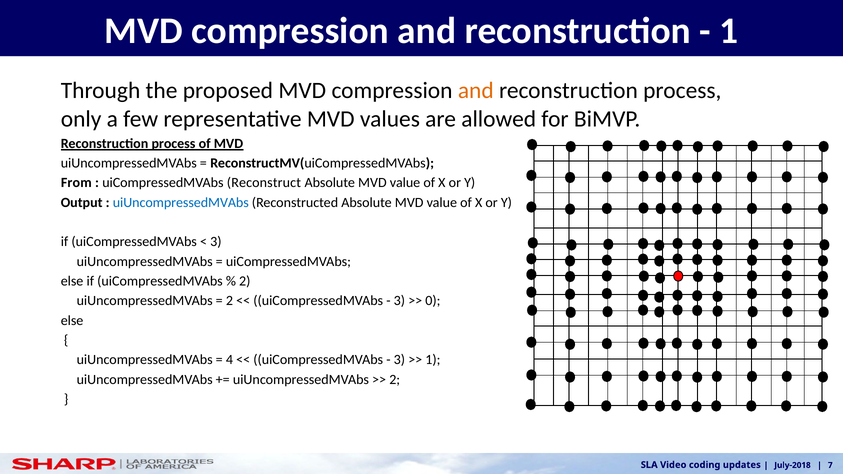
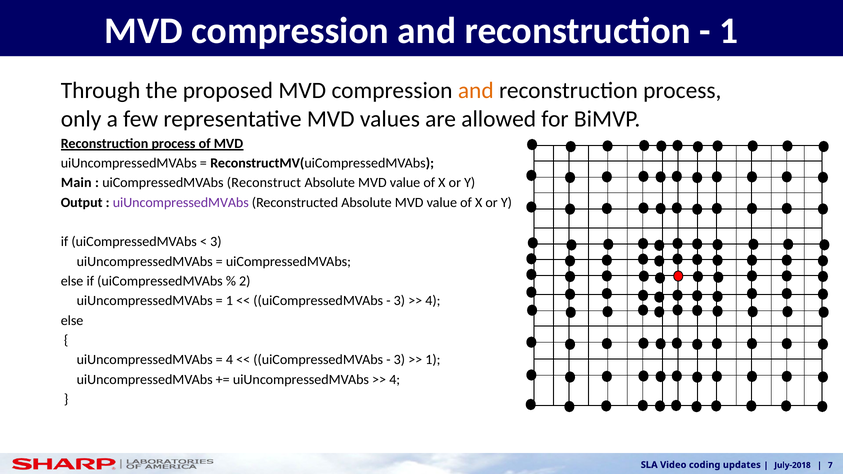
From: From -> Main
uiUncompressedMVAbs at (181, 203) colour: blue -> purple
2 at (229, 301): 2 -> 1
0 at (433, 301): 0 -> 4
2 at (395, 380): 2 -> 4
